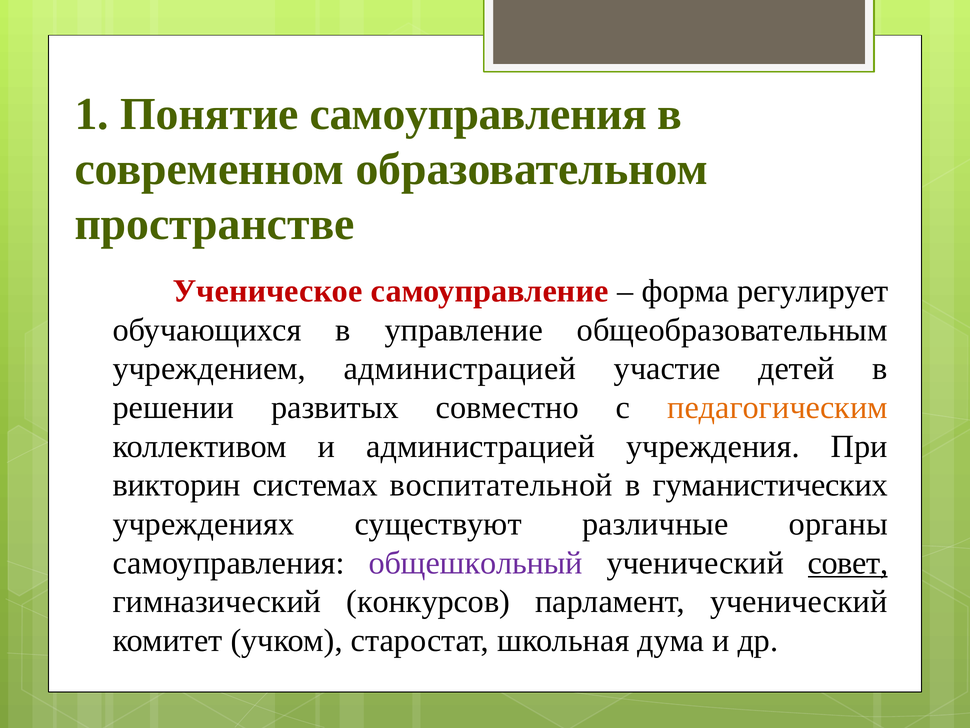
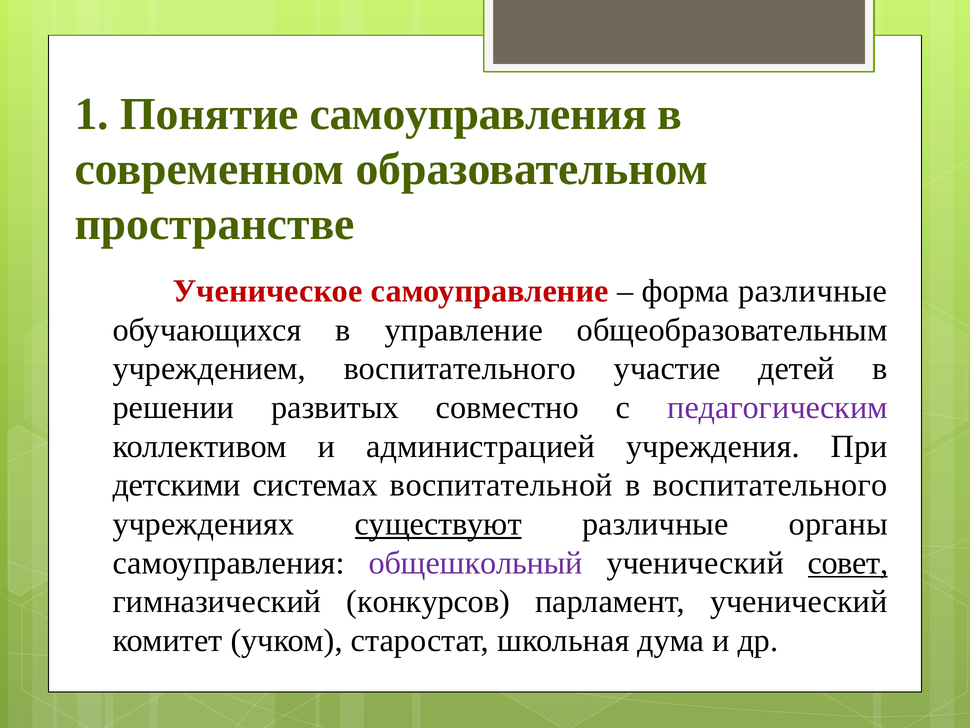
форма регулирует: регулирует -> различные
учреждением администрацией: администрацией -> воспитательного
педагогическим colour: orange -> purple
викторин: викторин -> детскими
в гуманистических: гуманистических -> воспитательного
существуют underline: none -> present
